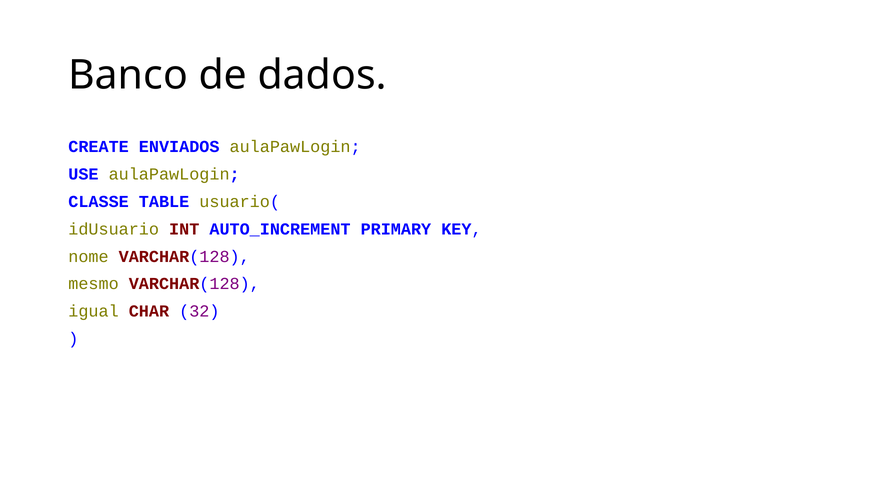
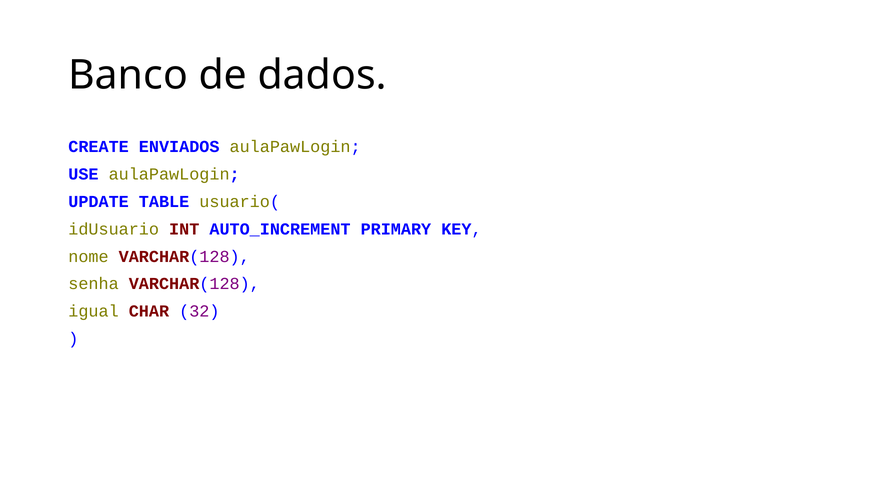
CLASSE: CLASSE -> UPDATE
mesmo: mesmo -> senha
